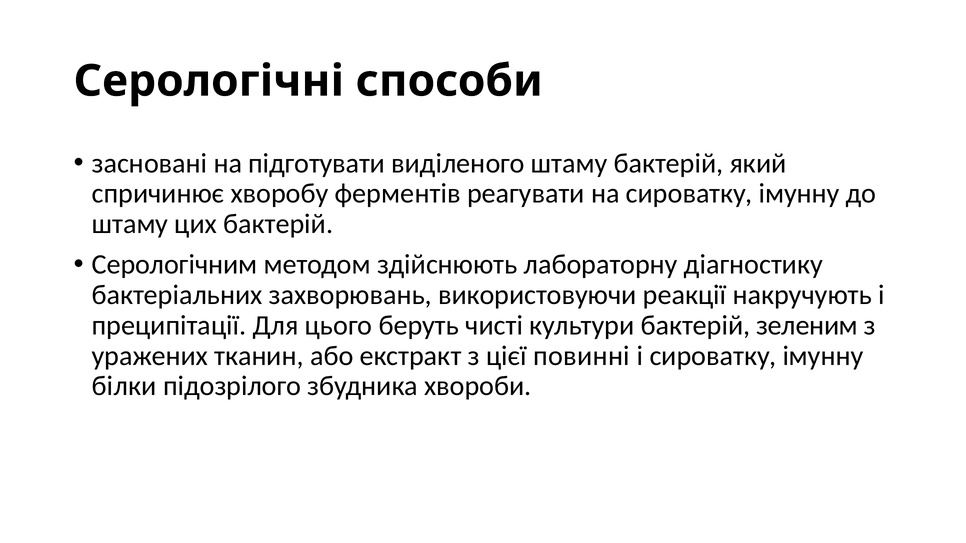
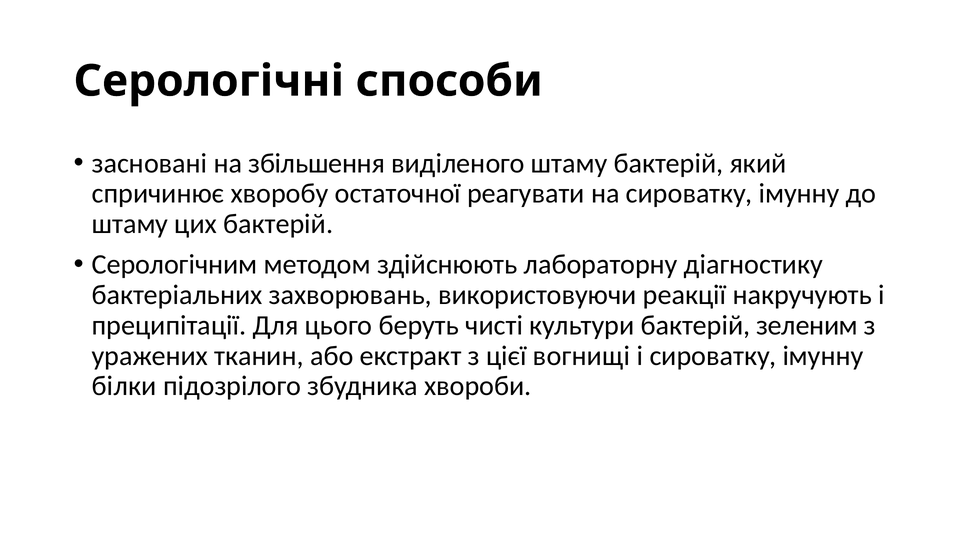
підготувати: підготувати -> збільшення
ферментів: ферментів -> остаточної
повинні: повинні -> вогнищі
